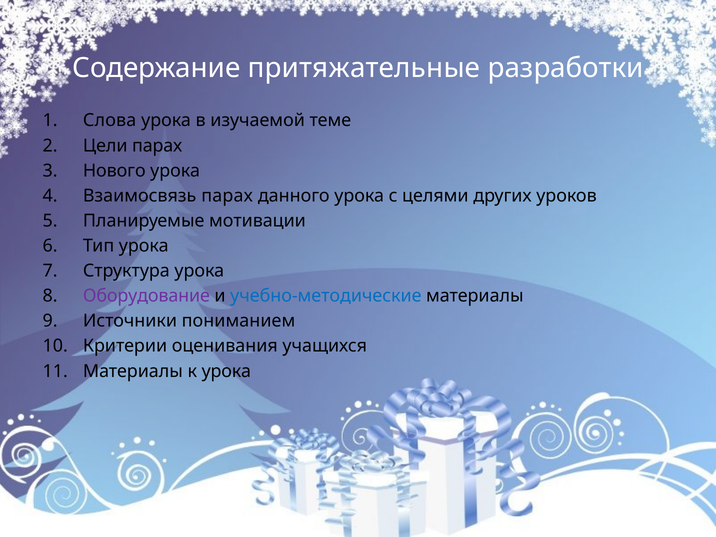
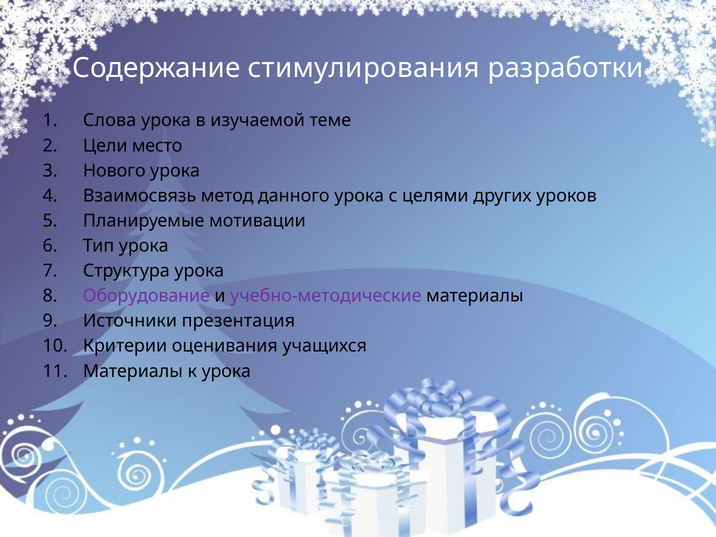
притяжательные: притяжательные -> стимулирования
Цели парах: парах -> место
Взаимосвязь парах: парах -> метод
учебно-методические colour: blue -> purple
пониманием: пониманием -> презентация
